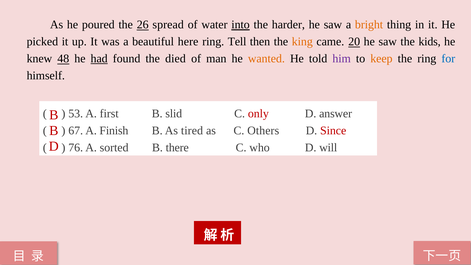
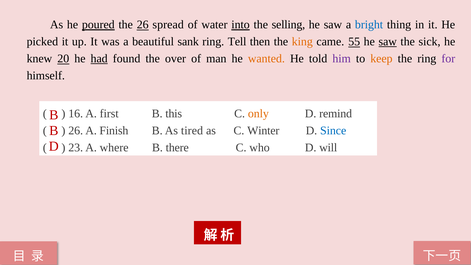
poured underline: none -> present
harder: harder -> selling
bright colour: orange -> blue
here: here -> sank
20: 20 -> 55
saw at (388, 42) underline: none -> present
kids: kids -> sick
48: 48 -> 20
died: died -> over
for colour: blue -> purple
53: 53 -> 16
slid: slid -> this
only colour: red -> orange
answer: answer -> remind
67 at (76, 130): 67 -> 26
Others: Others -> Winter
Since colour: red -> blue
76: 76 -> 23
sorted: sorted -> where
